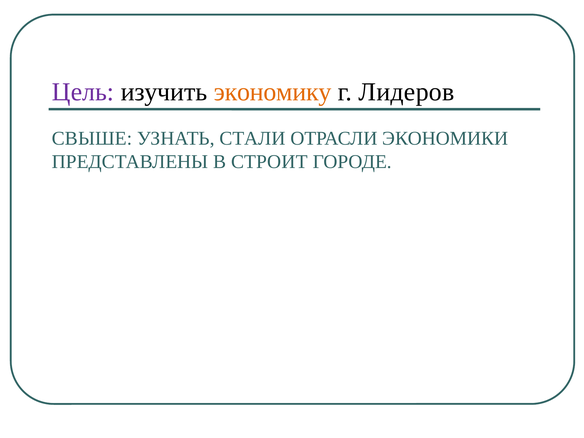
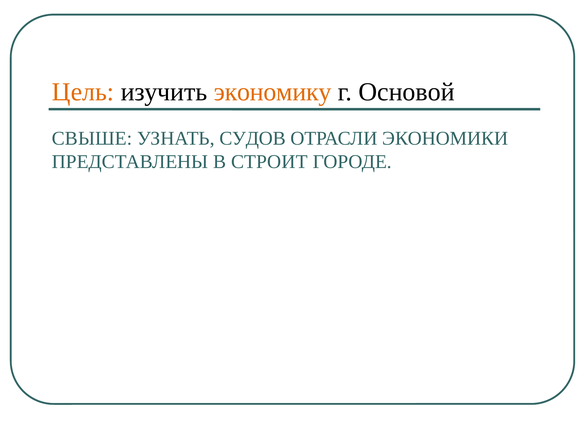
Цель colour: purple -> orange
Лидеров: Лидеров -> Основой
СТАЛИ: СТАЛИ -> СУДОВ
